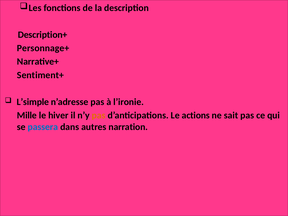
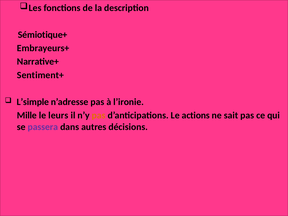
Description+: Description+ -> Sémiotique+
Personnage+: Personnage+ -> Embrayeurs+
hiver: hiver -> leurs
passera colour: blue -> purple
narration: narration -> décisions
